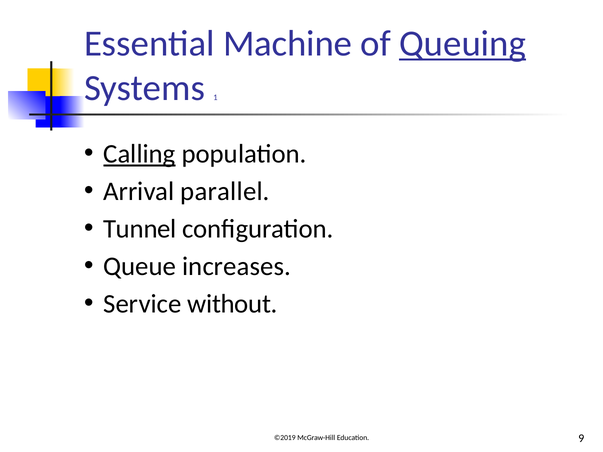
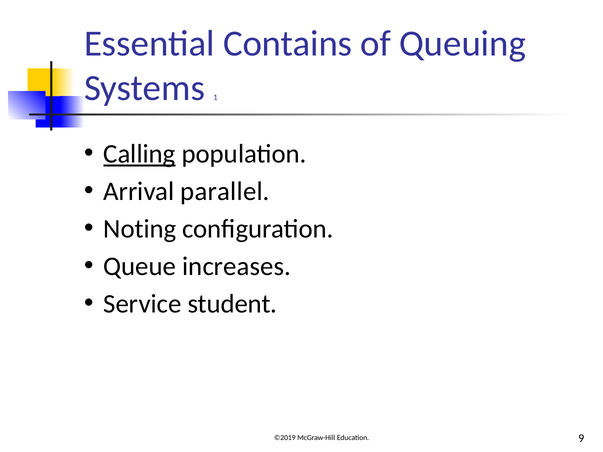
Machine: Machine -> Contains
Queuing underline: present -> none
Tunnel: Tunnel -> Noting
without: without -> student
